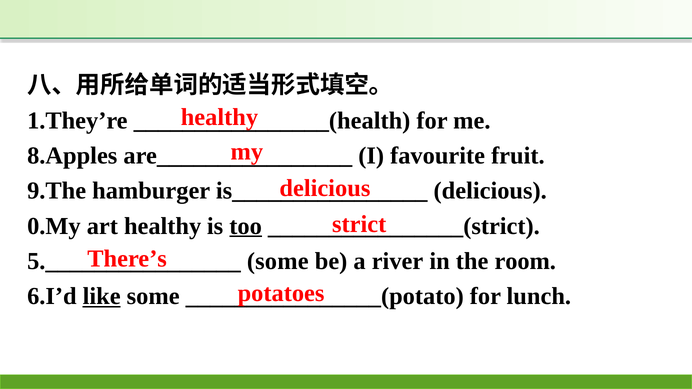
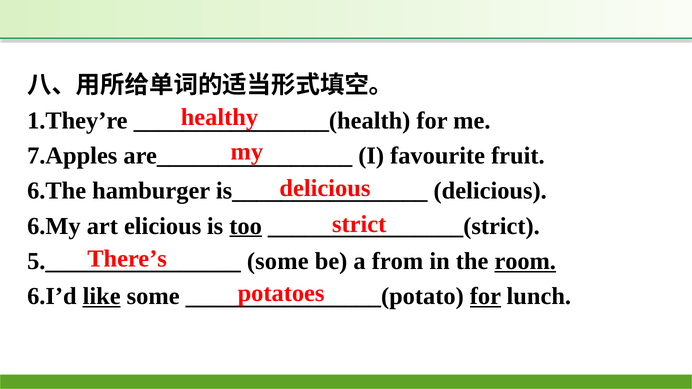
8.Apples: 8.Apples -> 7.Apples
9.The: 9.The -> 6.The
0.My: 0.My -> 6.My
art healthy: healthy -> elicious
river: river -> from
room underline: none -> present
for at (485, 296) underline: none -> present
